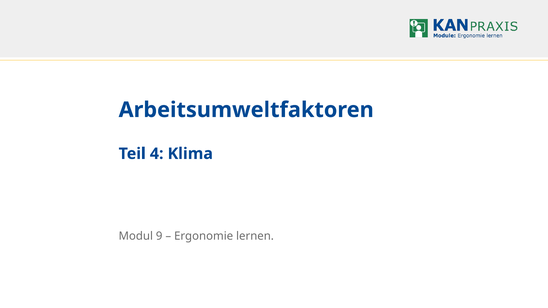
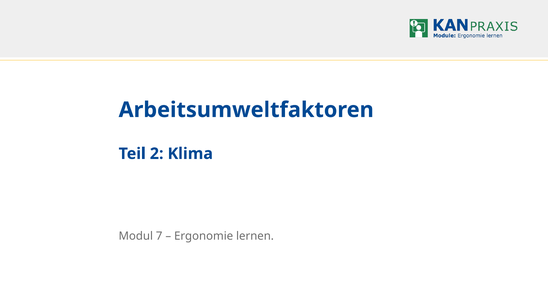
4: 4 -> 2
9: 9 -> 7
